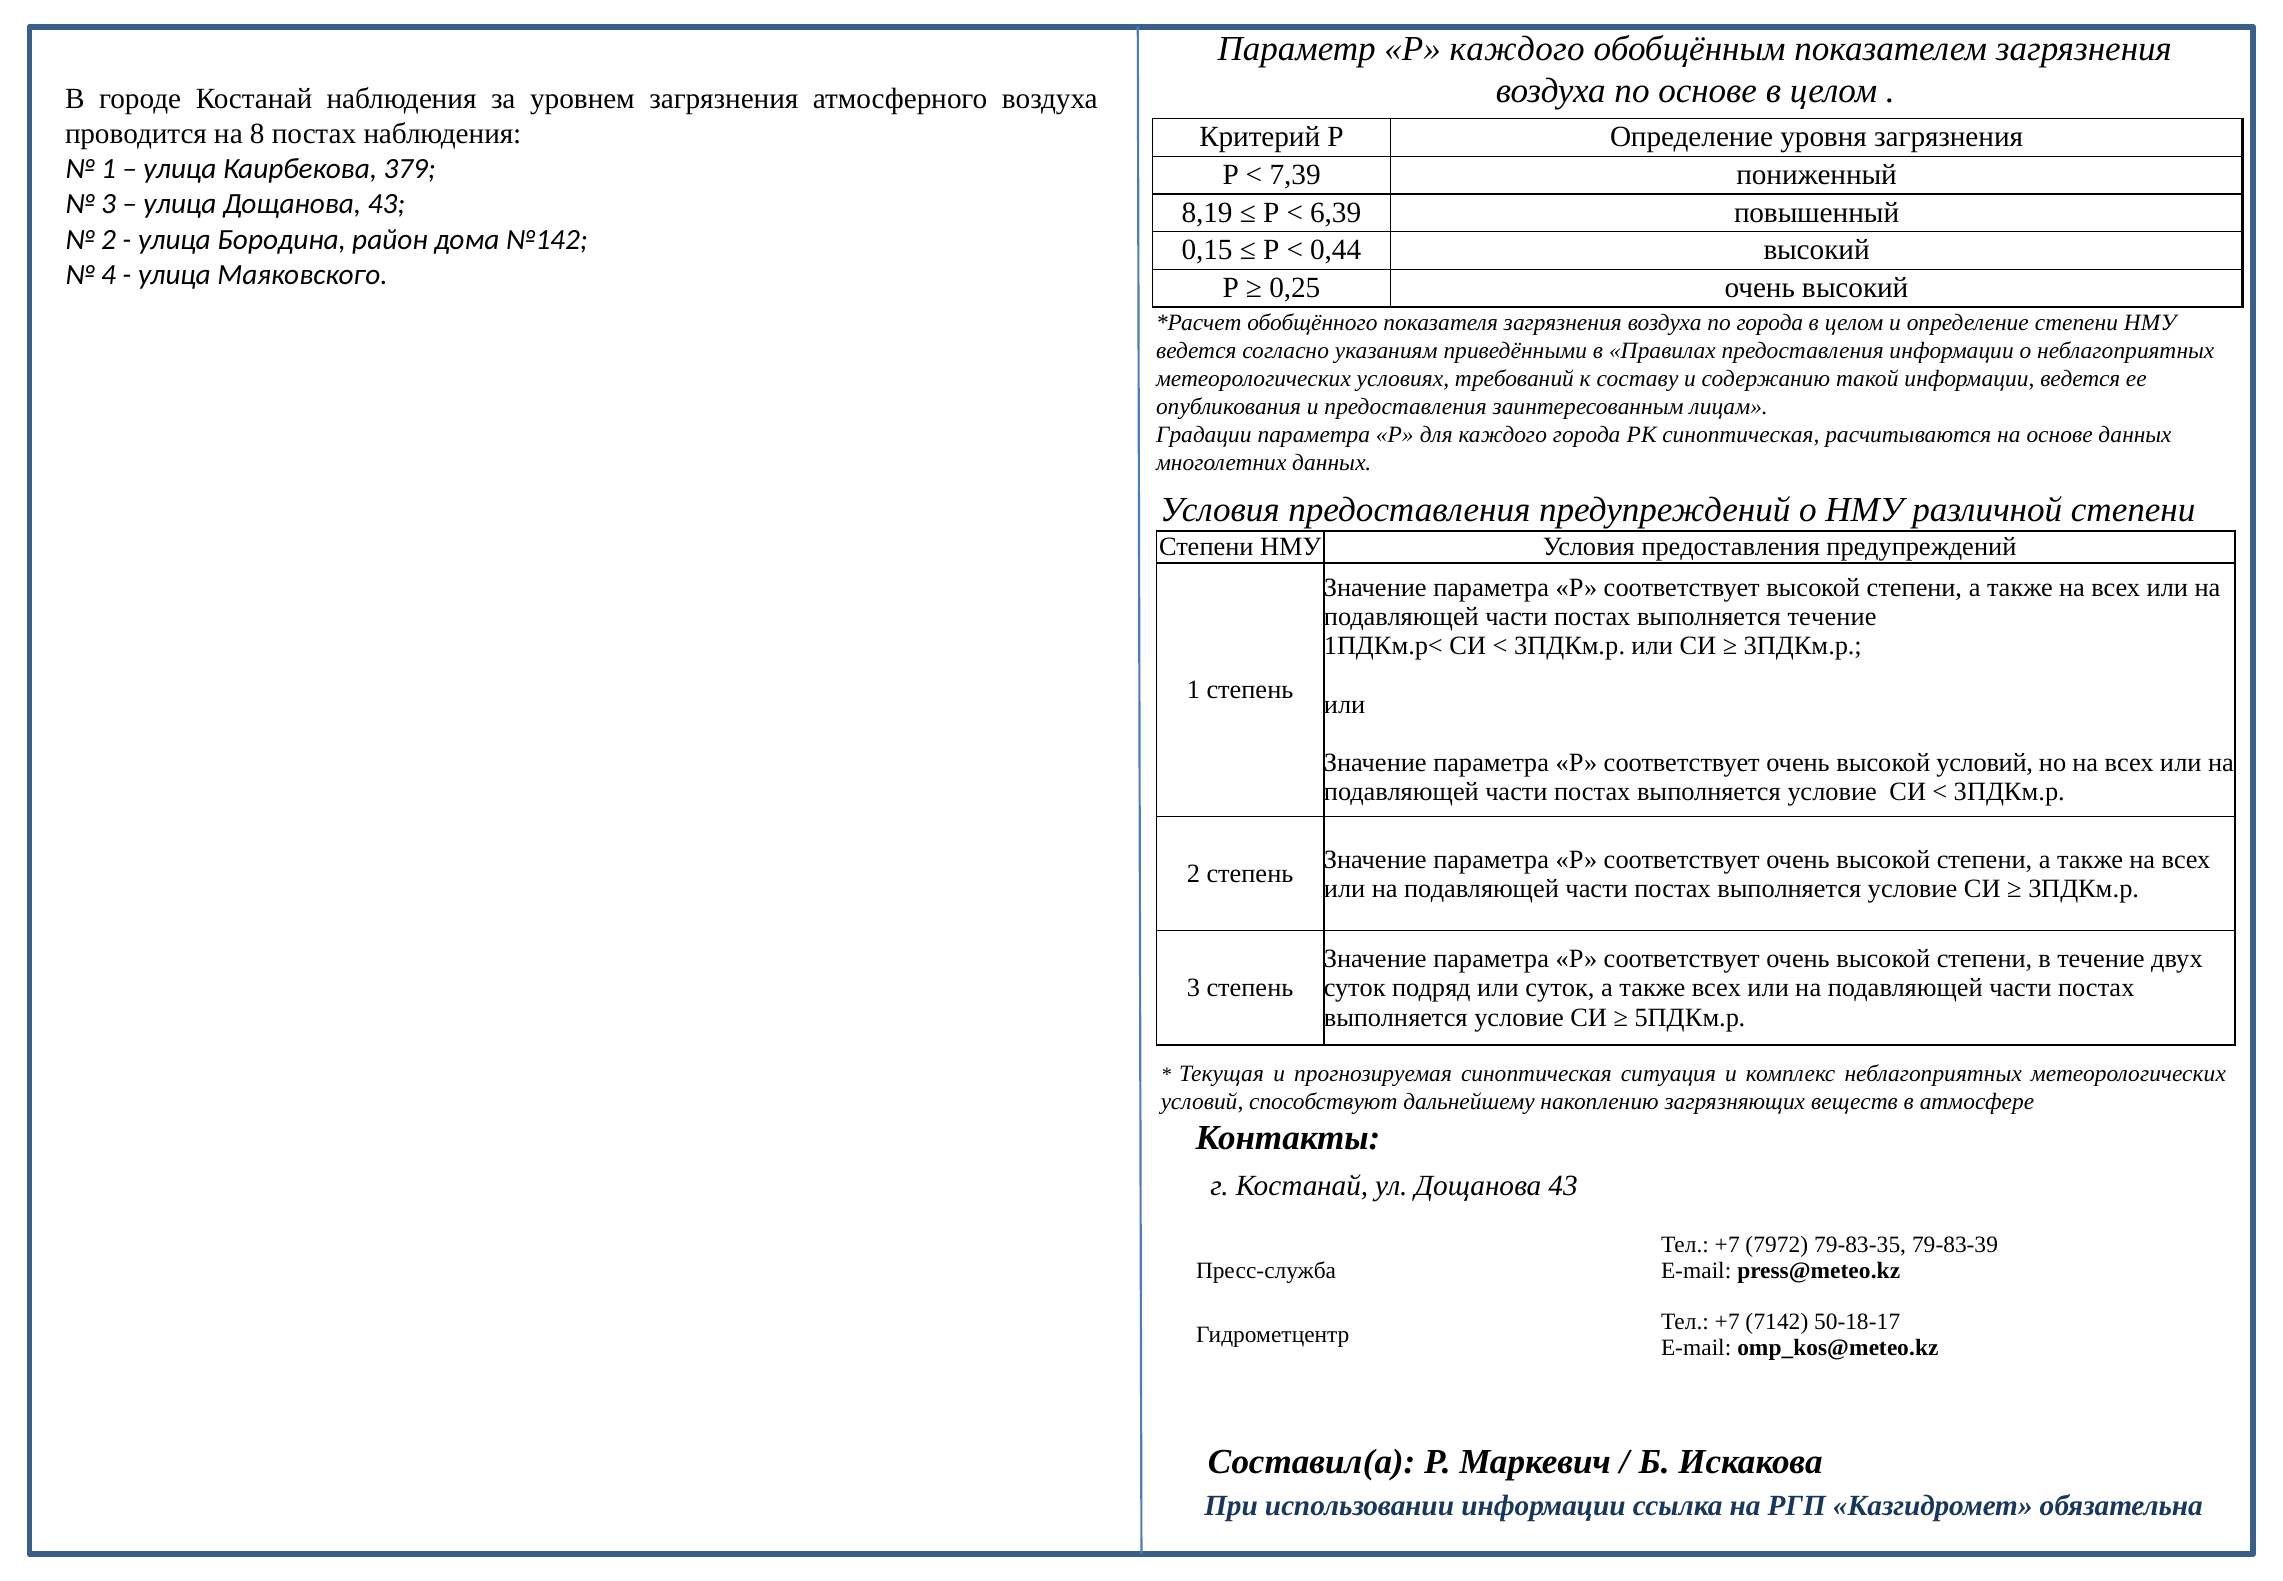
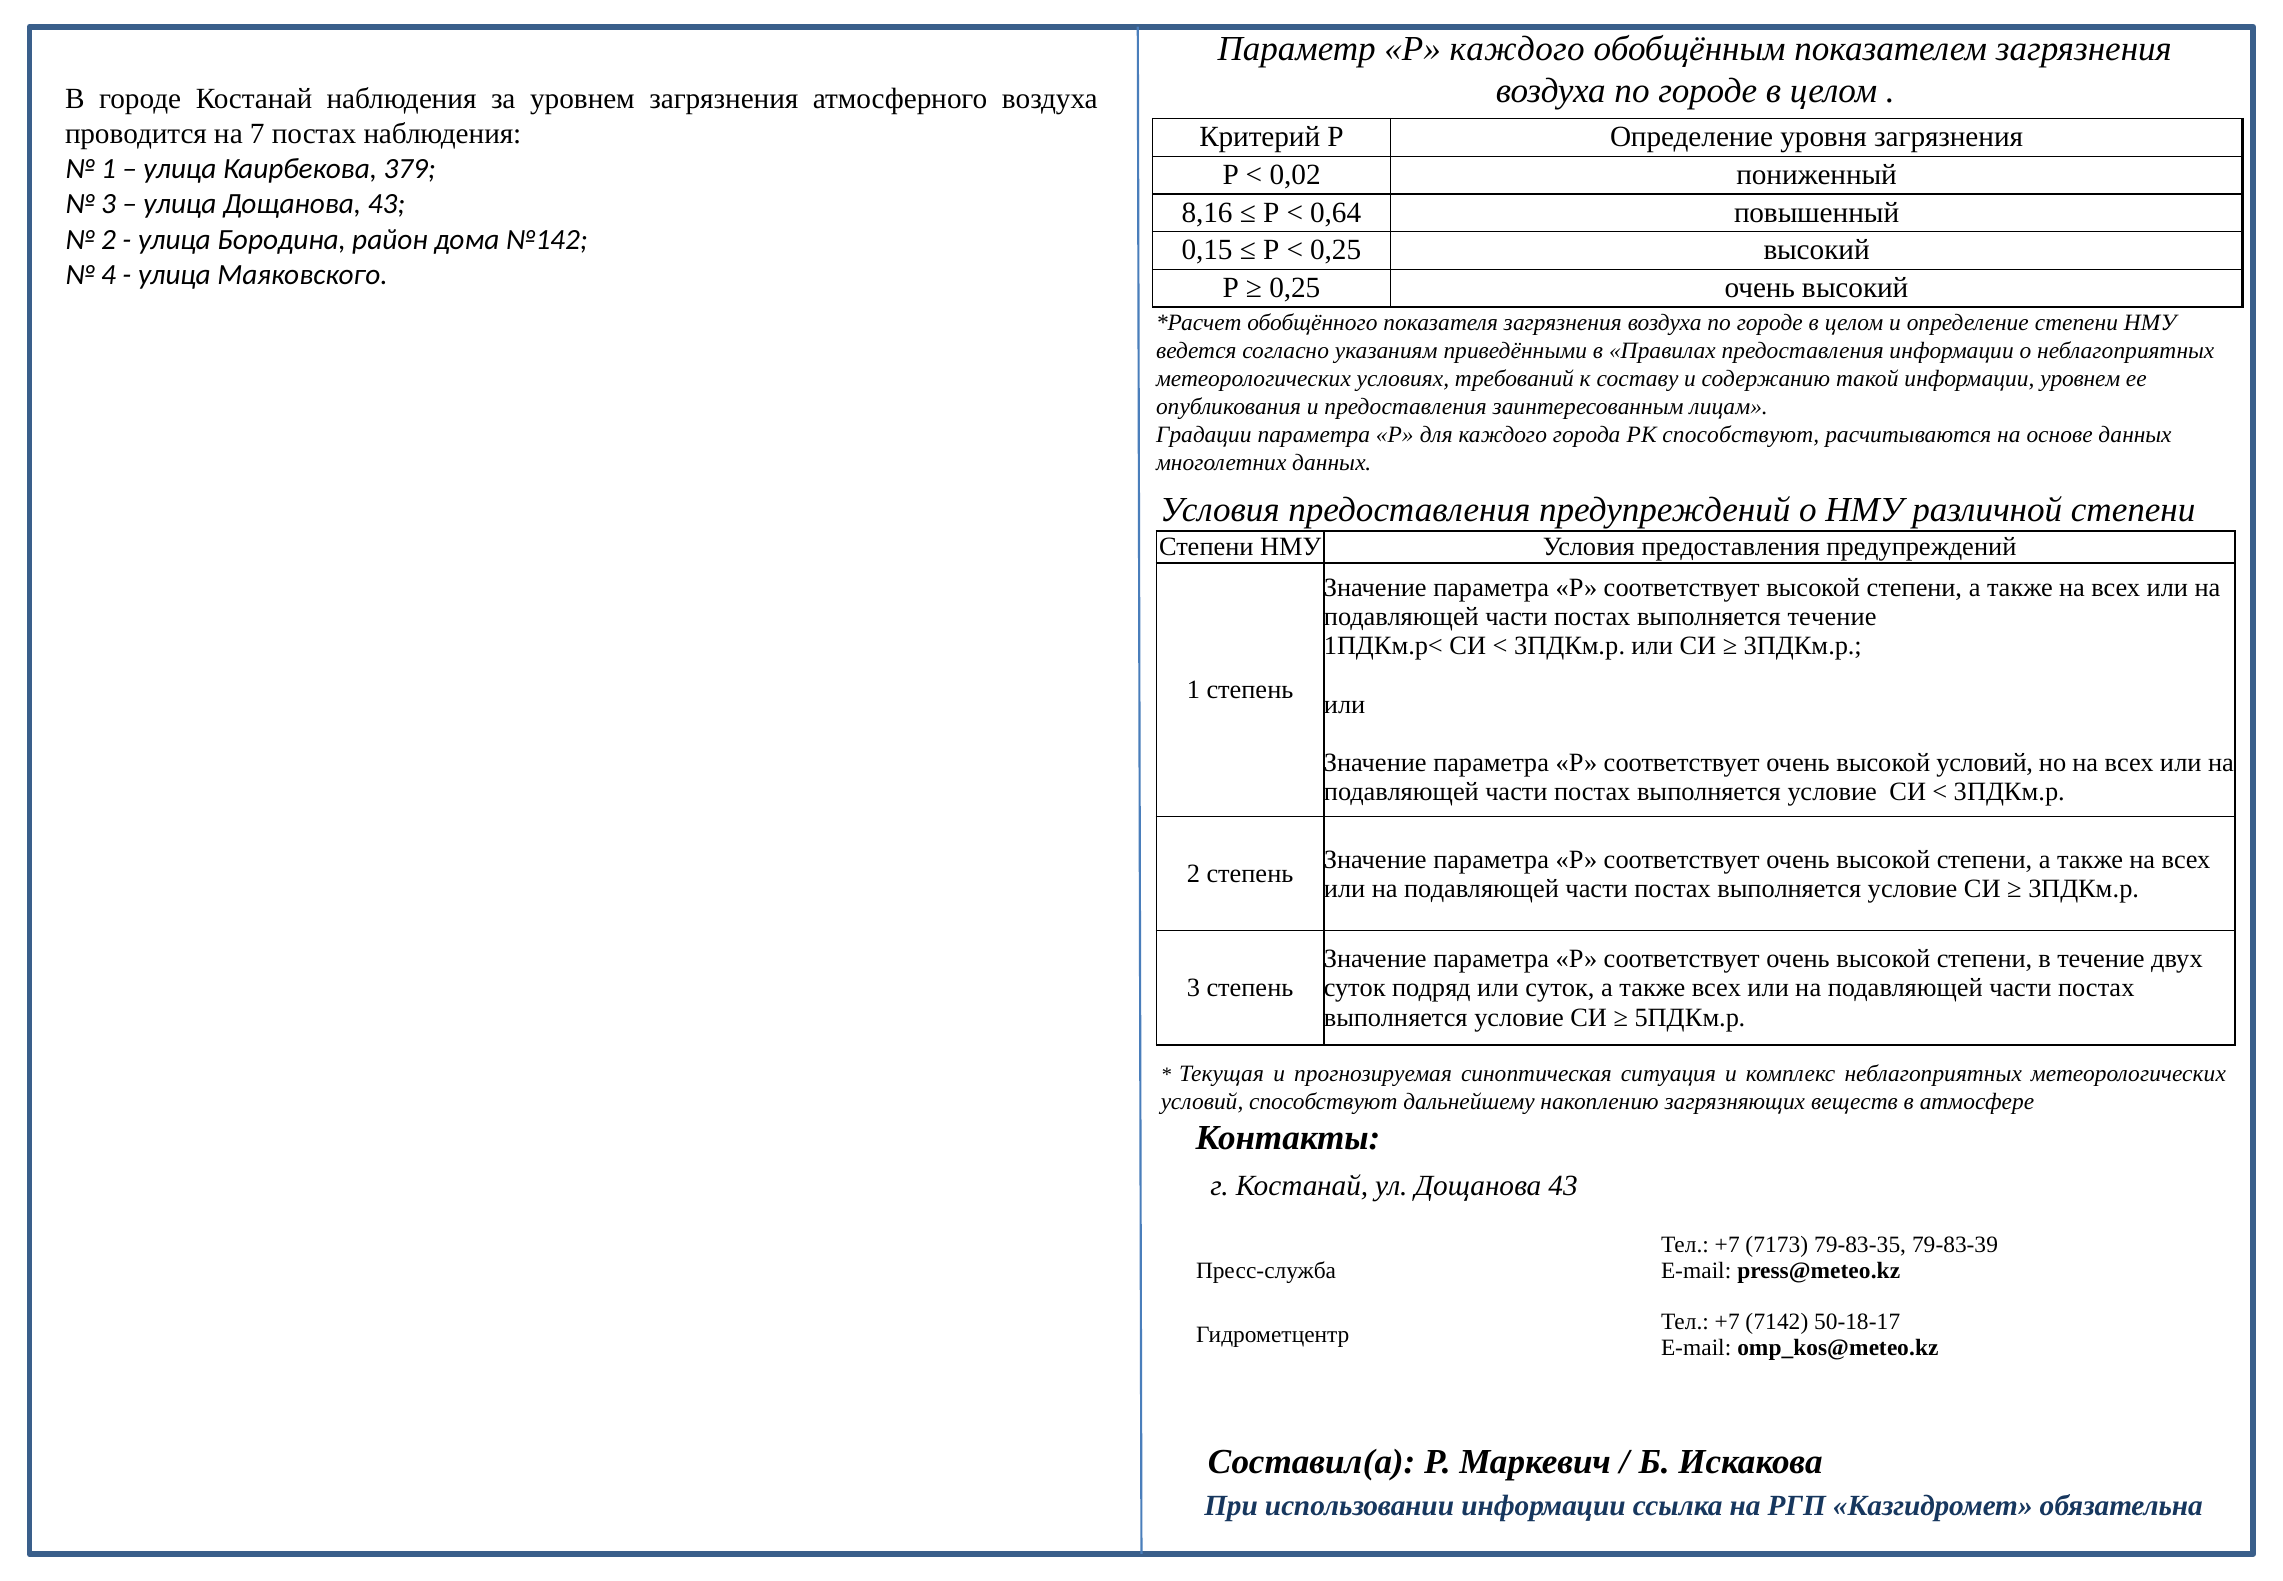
основе at (1708, 91): основе -> городе
8: 8 -> 7
7,39: 7,39 -> 0,02
8,19: 8,19 -> 8,16
6,39: 6,39 -> 0,64
0,44 at (1336, 250): 0,44 -> 0,25
города at (1770, 323): города -> городе
информации ведется: ведется -> уровнем
РК синоптическая: синоптическая -> способствуют
7972: 7972 -> 7173
